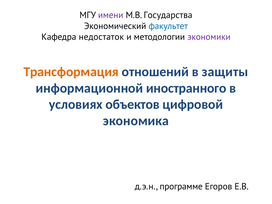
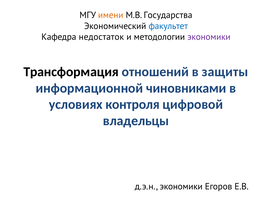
имени colour: purple -> orange
Трансформация colour: orange -> black
иностранного: иностранного -> чиновниками
объектов: объектов -> контроля
экономика: экономика -> владельцы
д.э.н программе: программе -> экономики
